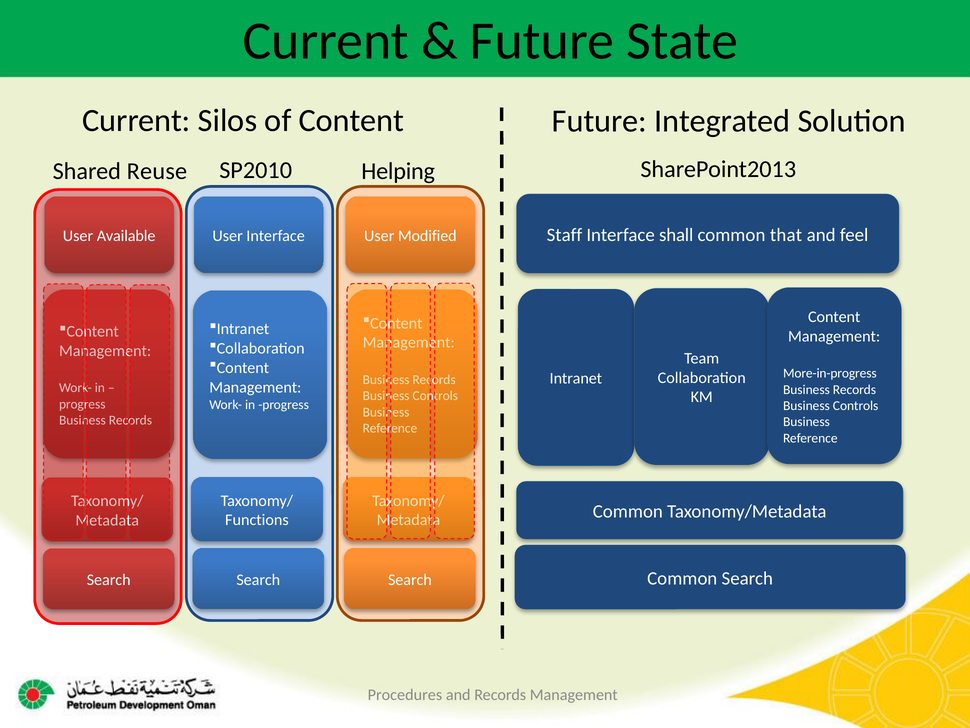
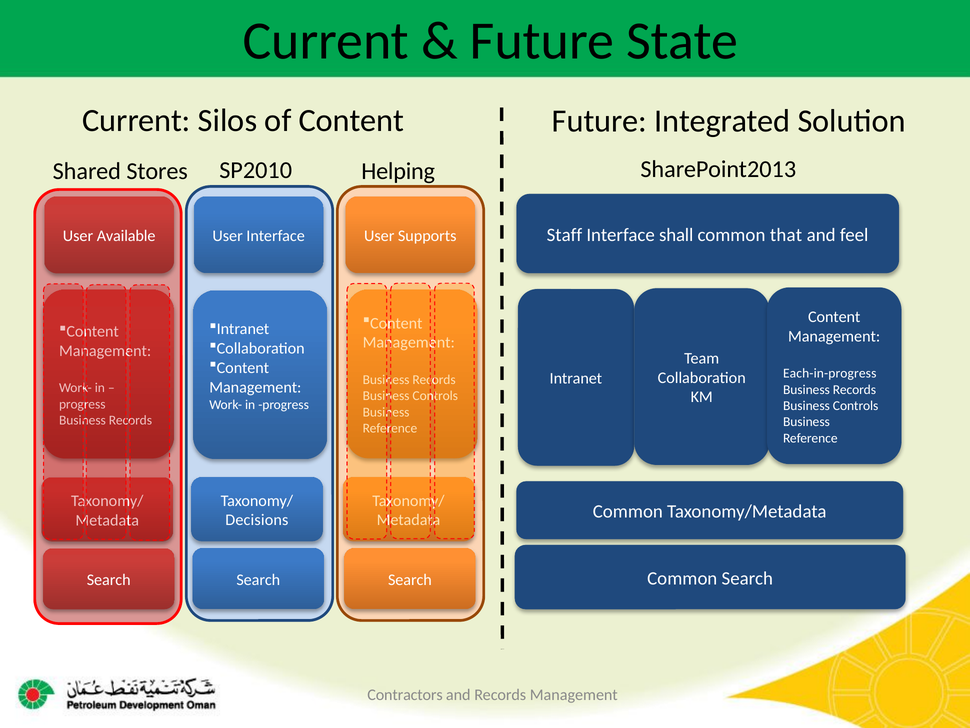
Reuse: Reuse -> Stores
Modified: Modified -> Supports
More-in-progress: More-in-progress -> Each-in-progress
Functions: Functions -> Decisions
Procedures: Procedures -> Contractors
